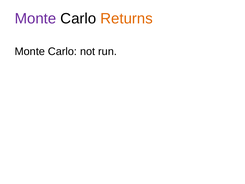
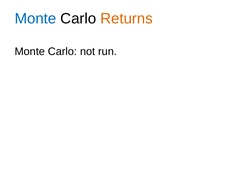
Monte at (35, 19) colour: purple -> blue
